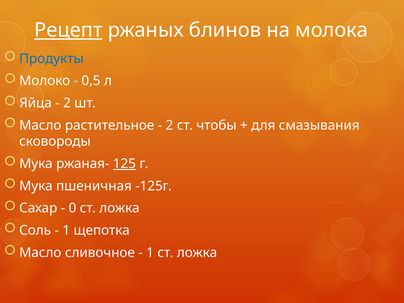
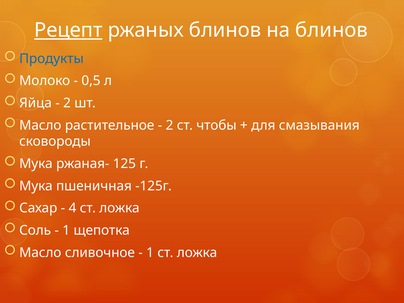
на молока: молока -> блинов
125 underline: present -> none
0: 0 -> 4
